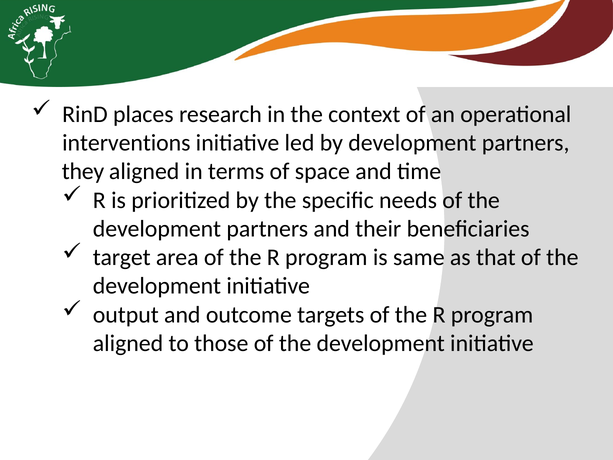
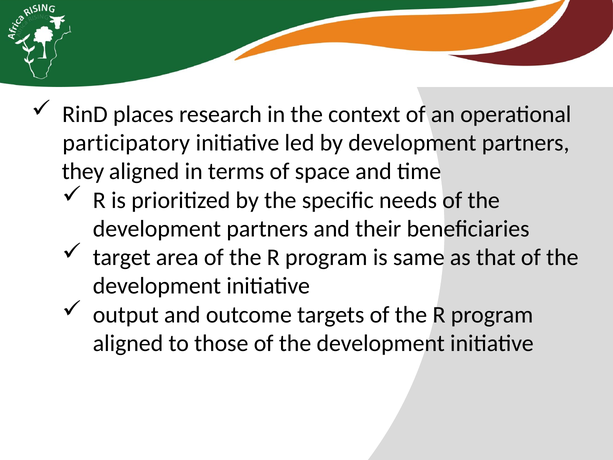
interventions: interventions -> participatory
